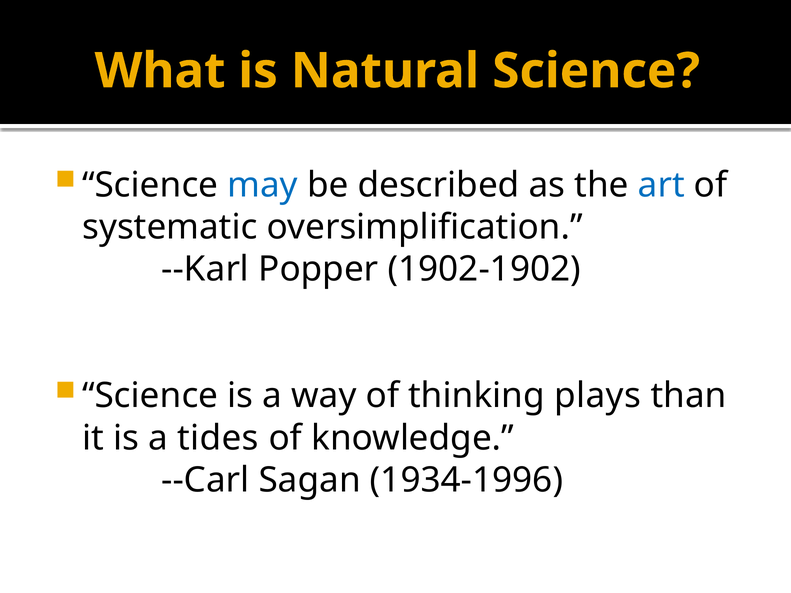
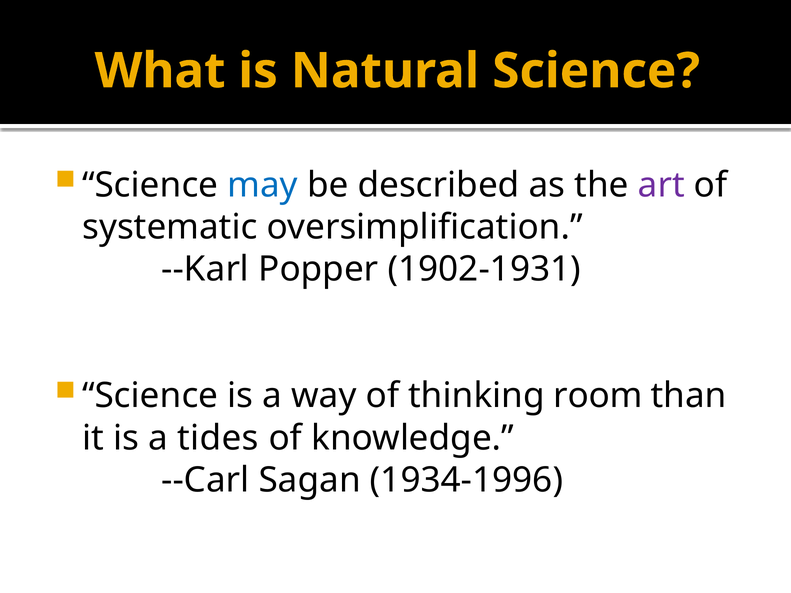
art colour: blue -> purple
1902-1902: 1902-1902 -> 1902-1931
plays: plays -> room
